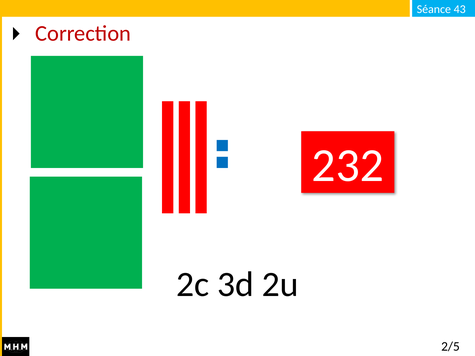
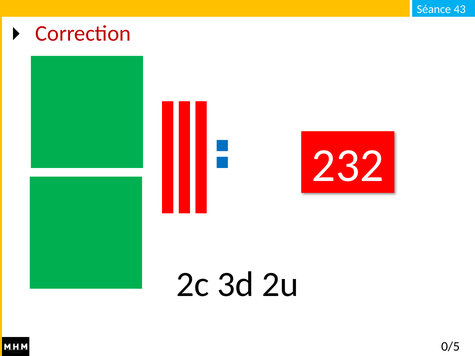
2/5: 2/5 -> 0/5
